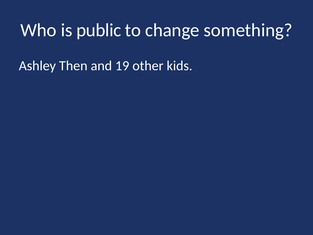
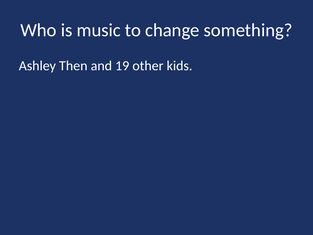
public: public -> music
